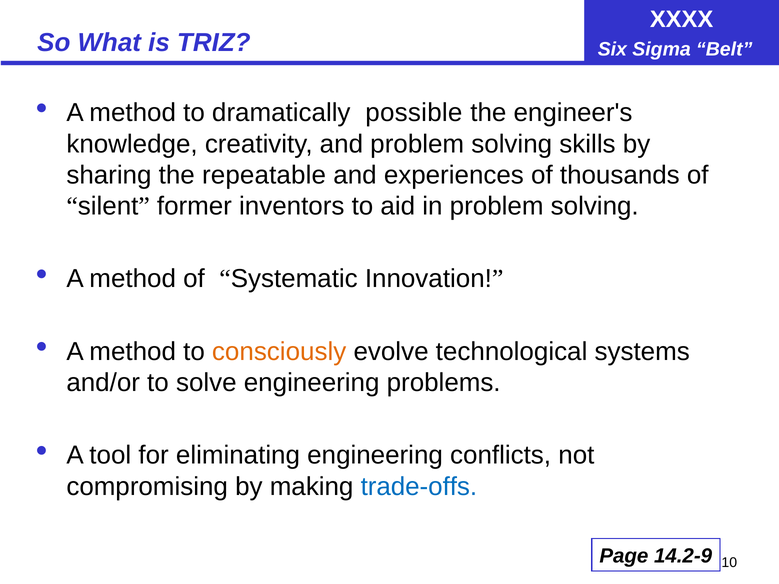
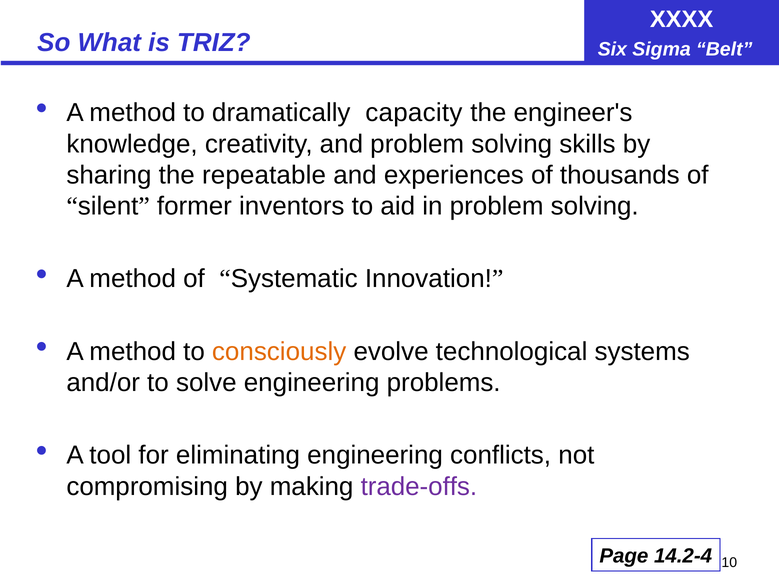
possible: possible -> capacity
trade-offs colour: blue -> purple
14.2-9: 14.2-9 -> 14.2-4
